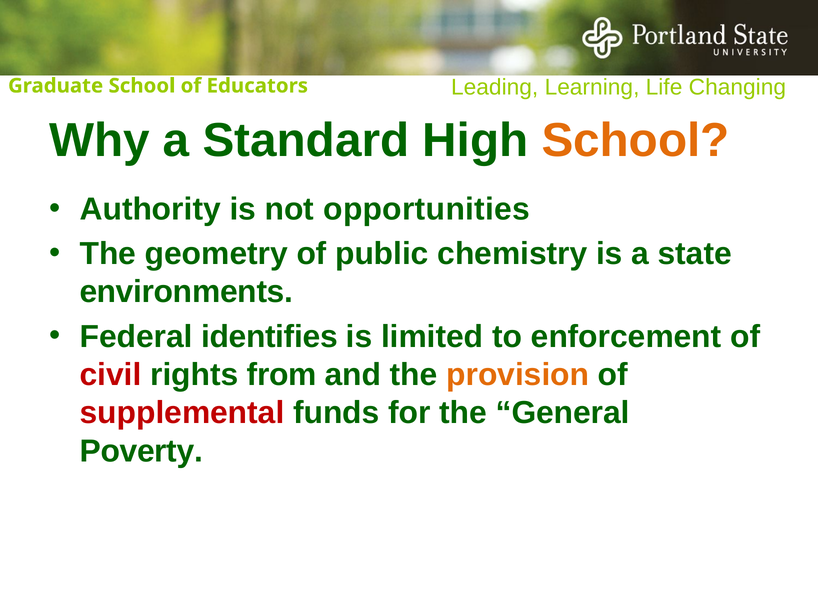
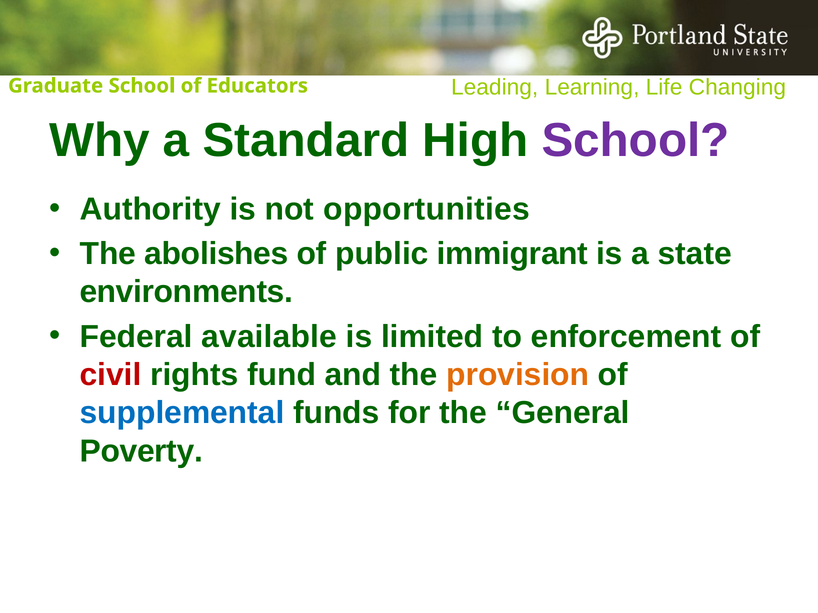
School at (636, 141) colour: orange -> purple
geometry: geometry -> abolishes
chemistry: chemistry -> immigrant
identifies: identifies -> available
from: from -> fund
supplemental colour: red -> blue
